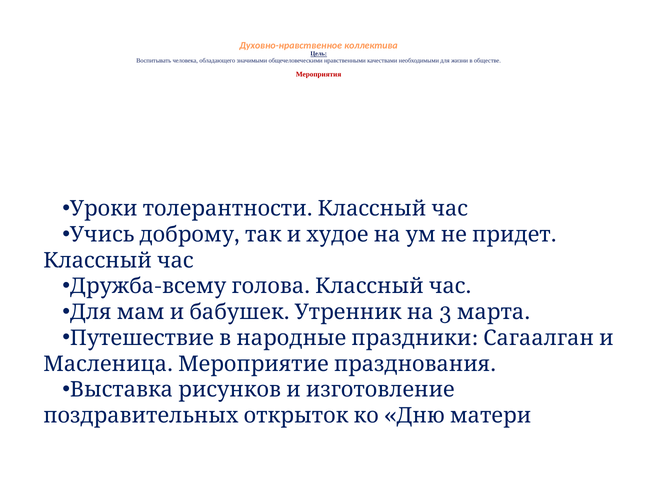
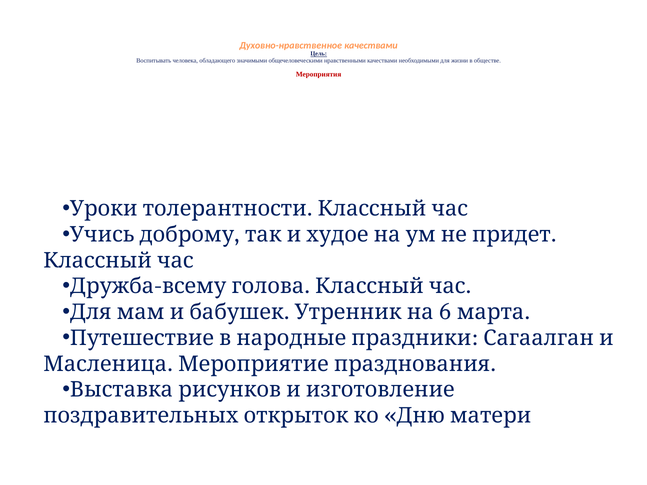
Духовно-нравственное коллектива: коллектива -> качествами
3: 3 -> 6
